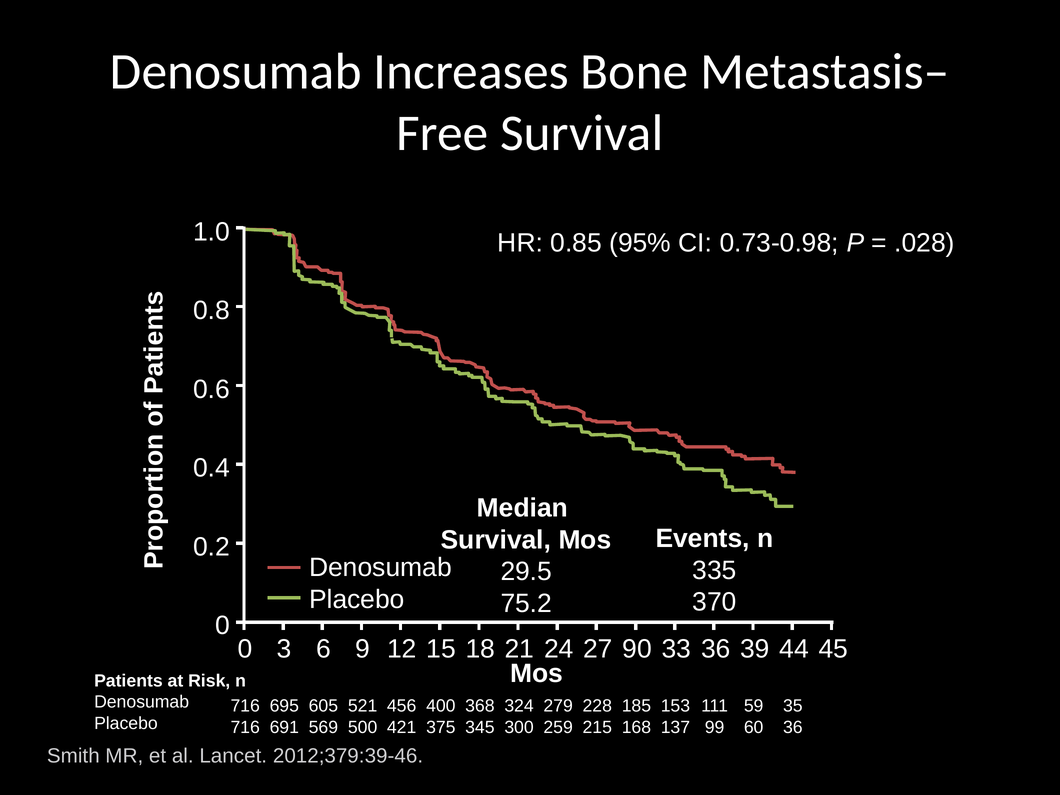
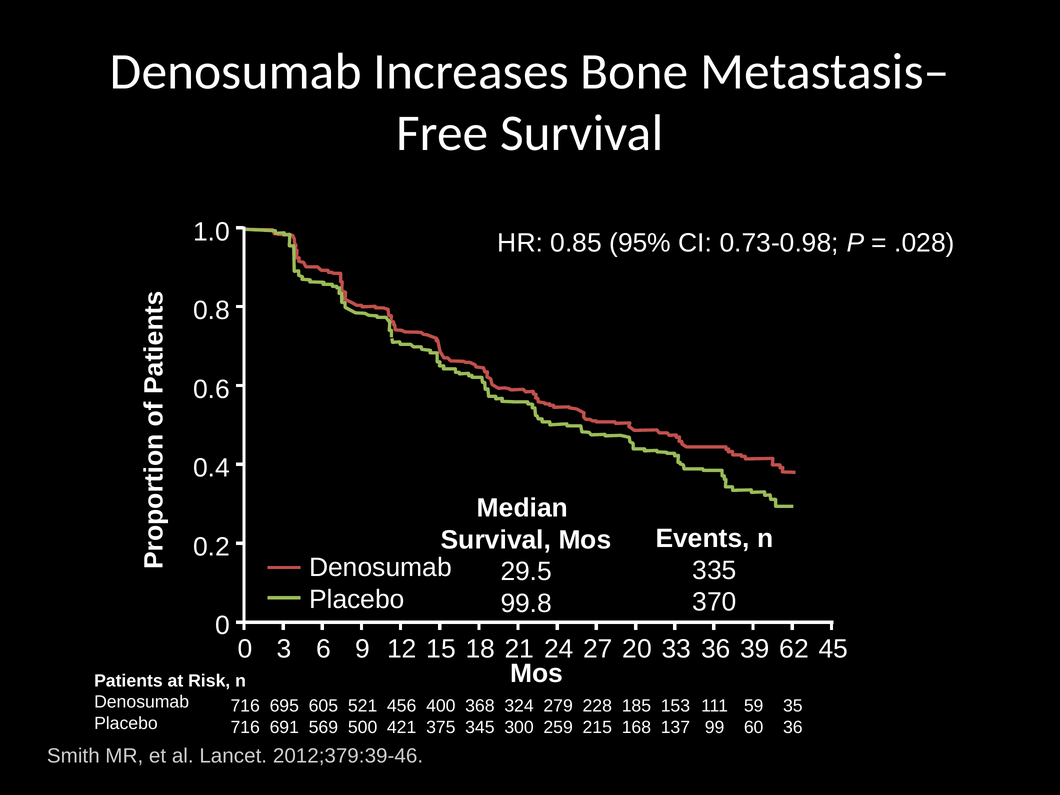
75.2: 75.2 -> 99.8
90: 90 -> 20
44: 44 -> 62
